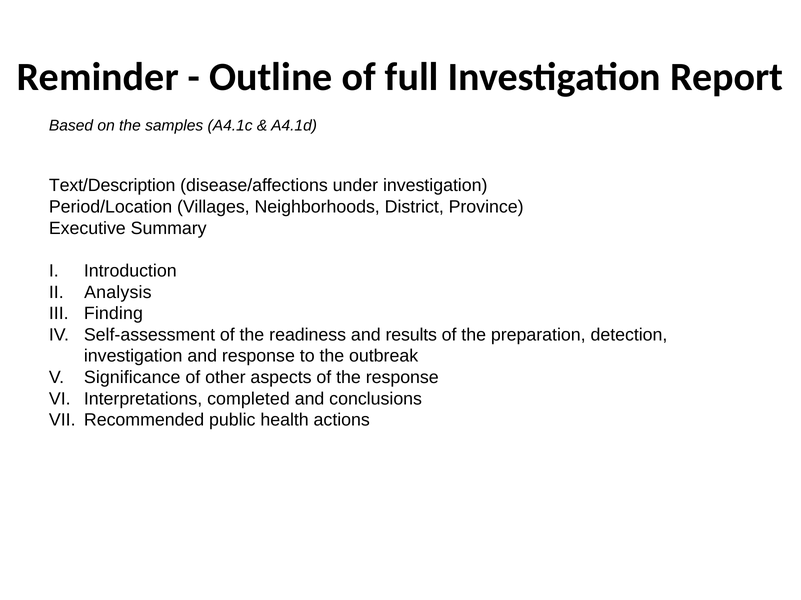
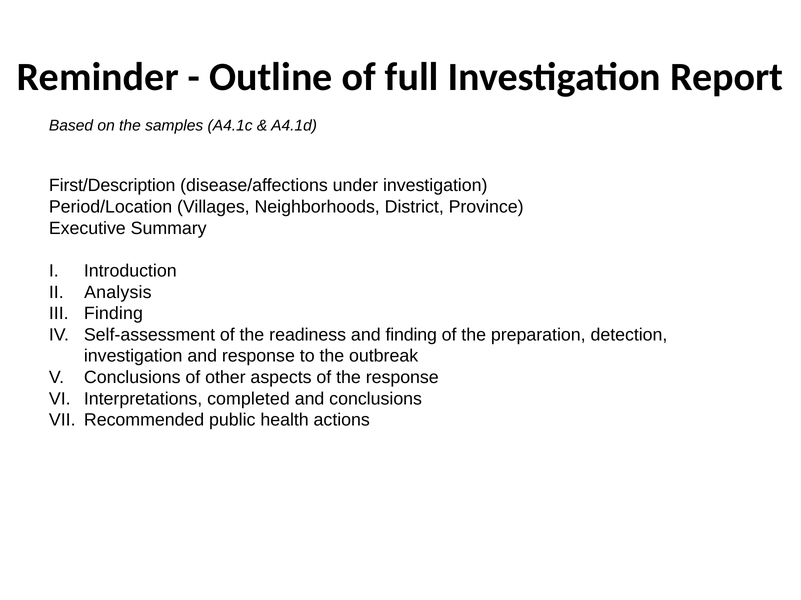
Text/Description: Text/Description -> First/Description
and results: results -> finding
Significance at (132, 378): Significance -> Conclusions
